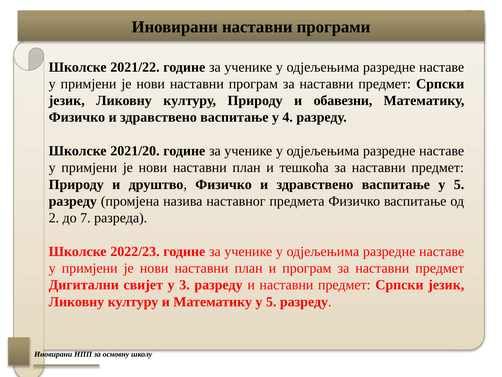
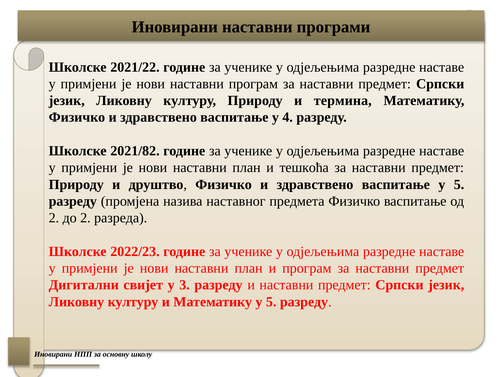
обавезни: обавезни -> термина
2021/20: 2021/20 -> 2021/82
до 7: 7 -> 2
